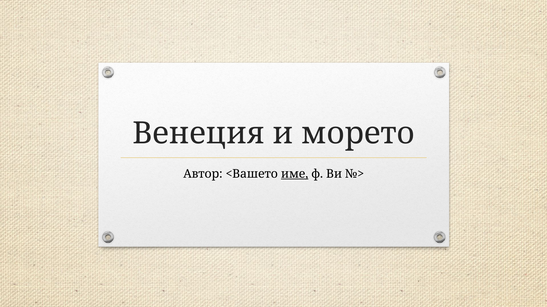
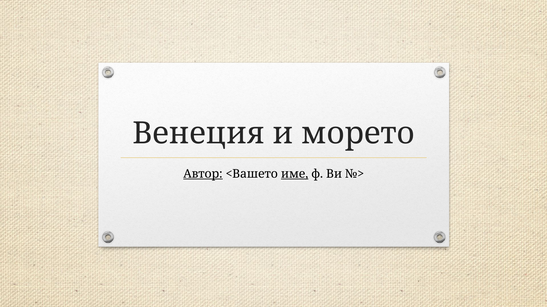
Автор underline: none -> present
